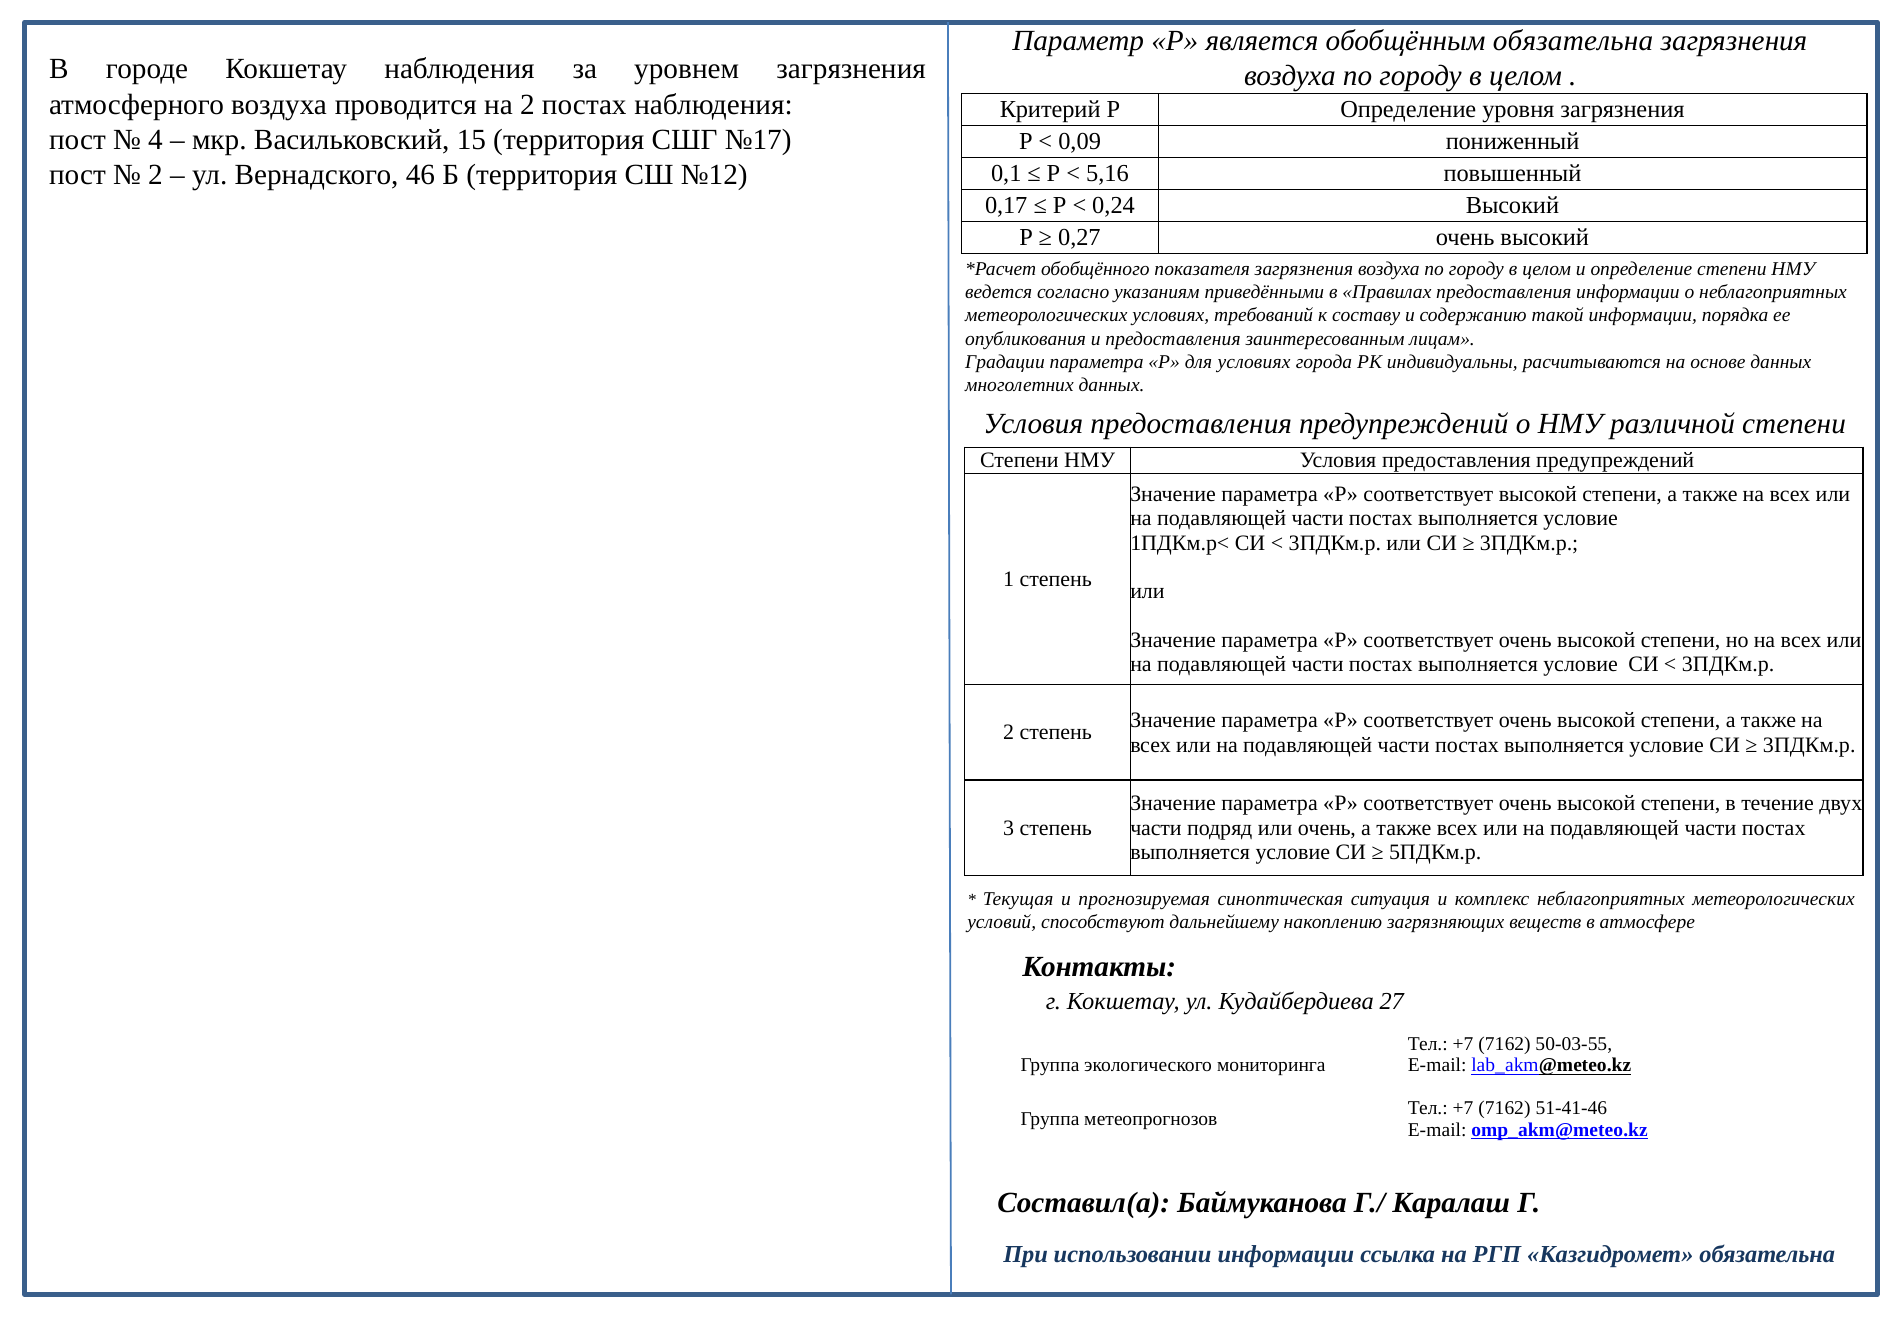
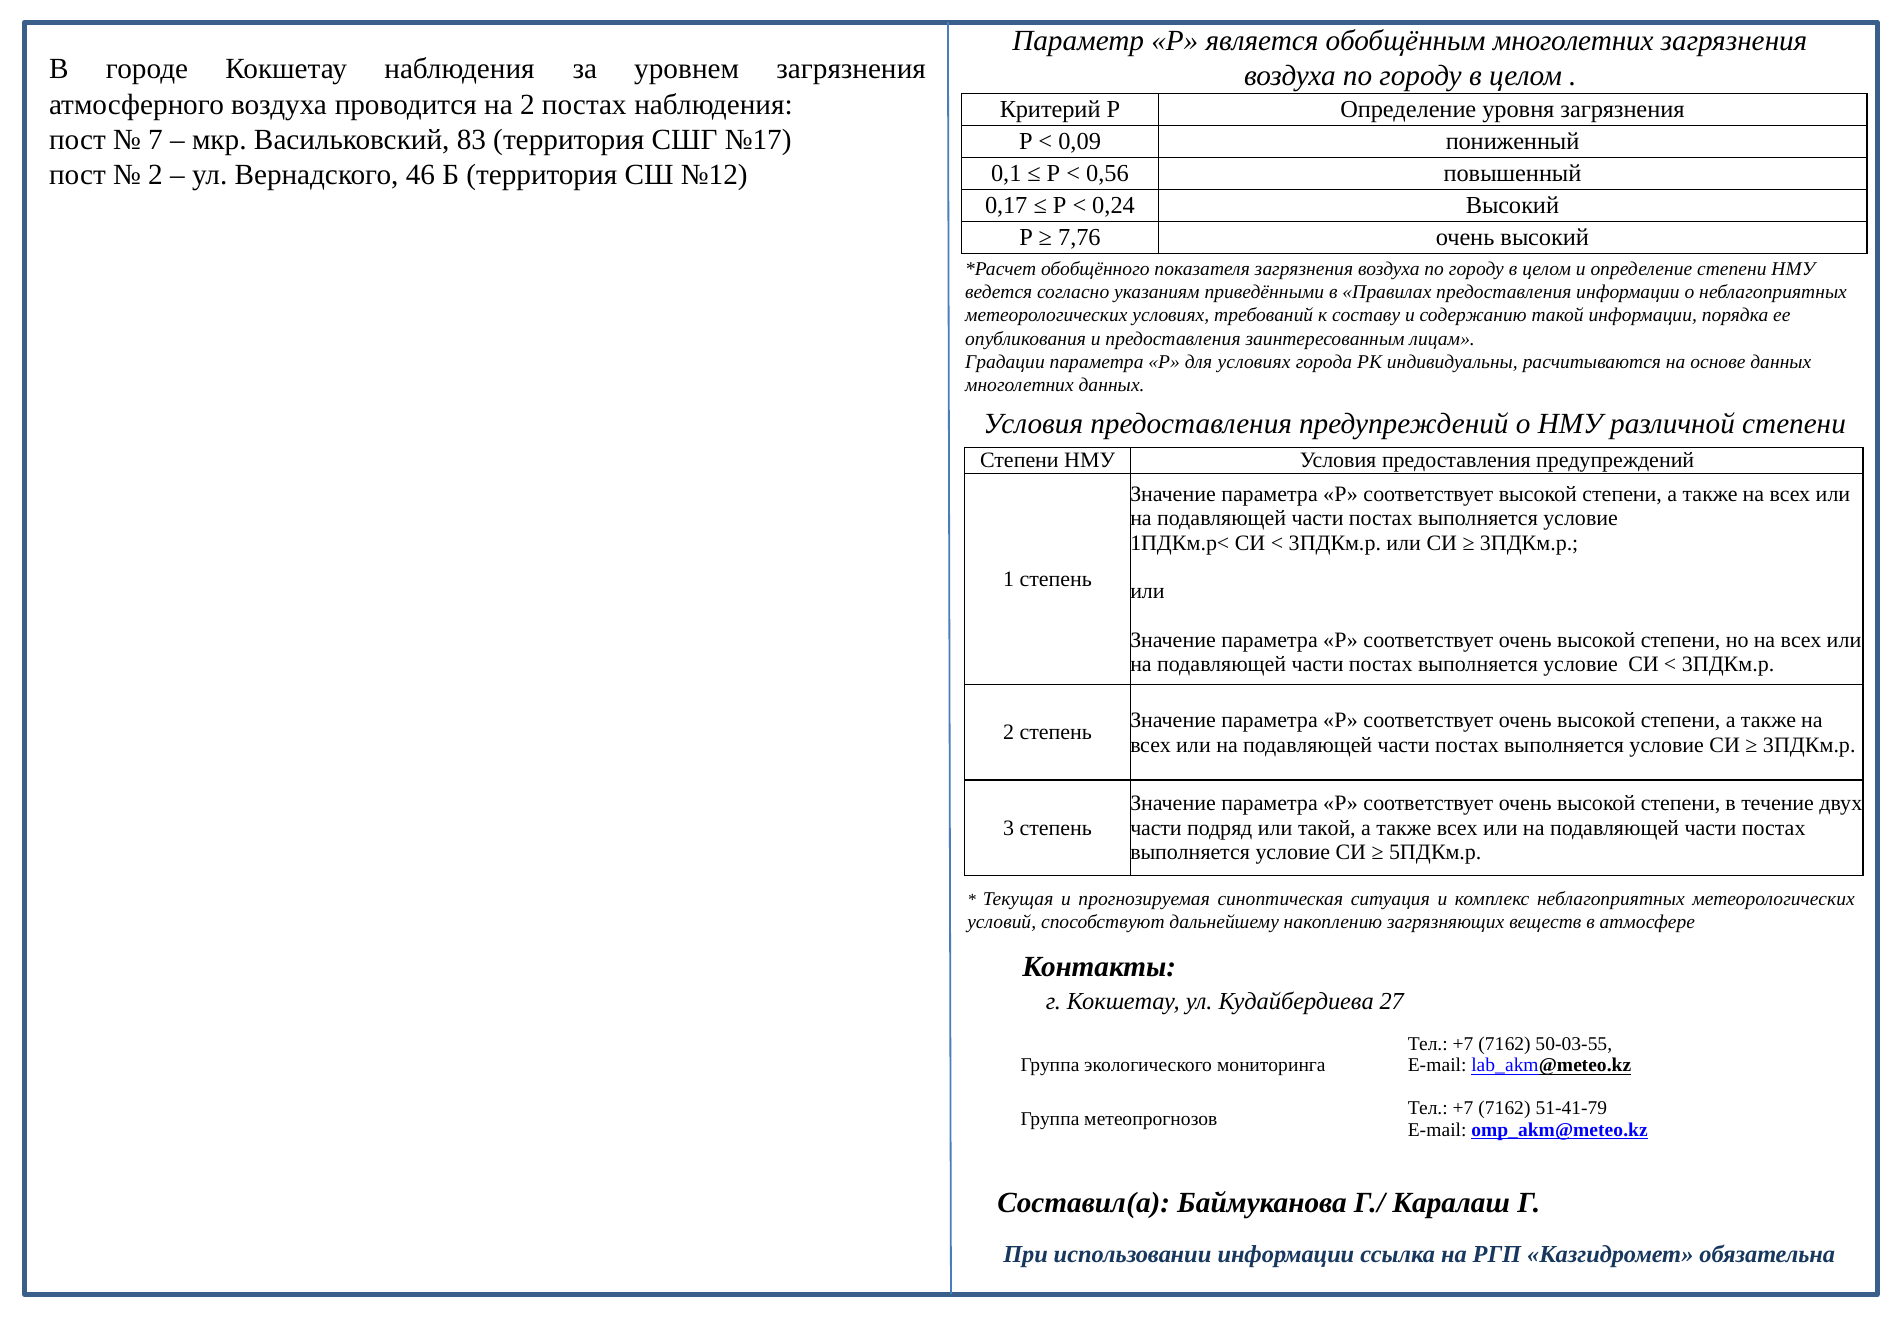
обобщённым обязательна: обязательна -> многолетних
4: 4 -> 7
15: 15 -> 83
5,16: 5,16 -> 0,56
0,27: 0,27 -> 7,76
или очень: очень -> такой
51-41-46: 51-41-46 -> 51-41-79
